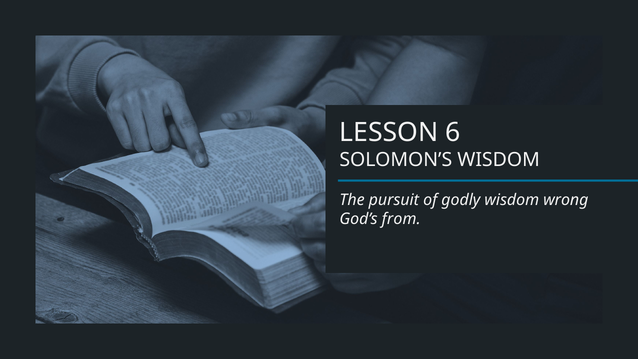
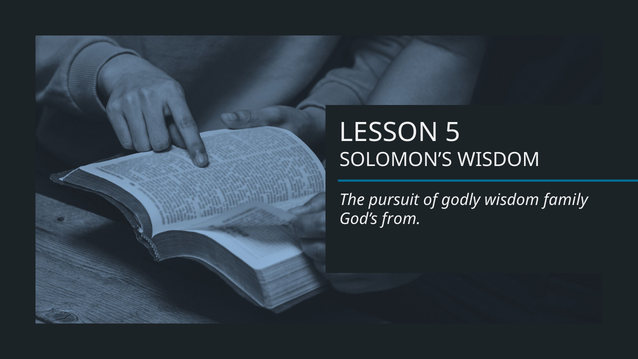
6: 6 -> 5
wrong: wrong -> family
